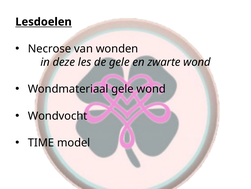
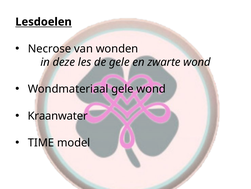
Wondvocht: Wondvocht -> Kraanwater
